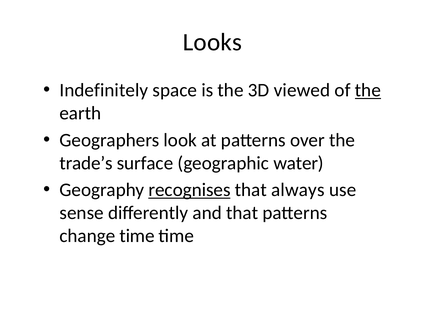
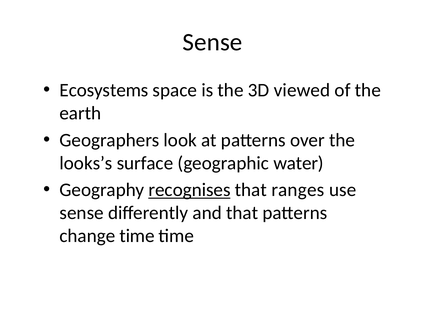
Looks at (212, 42): Looks -> Sense
Indefinitely: Indefinitely -> Ecosystems
the at (368, 90) underline: present -> none
trade’s: trade’s -> looks’s
always: always -> ranges
